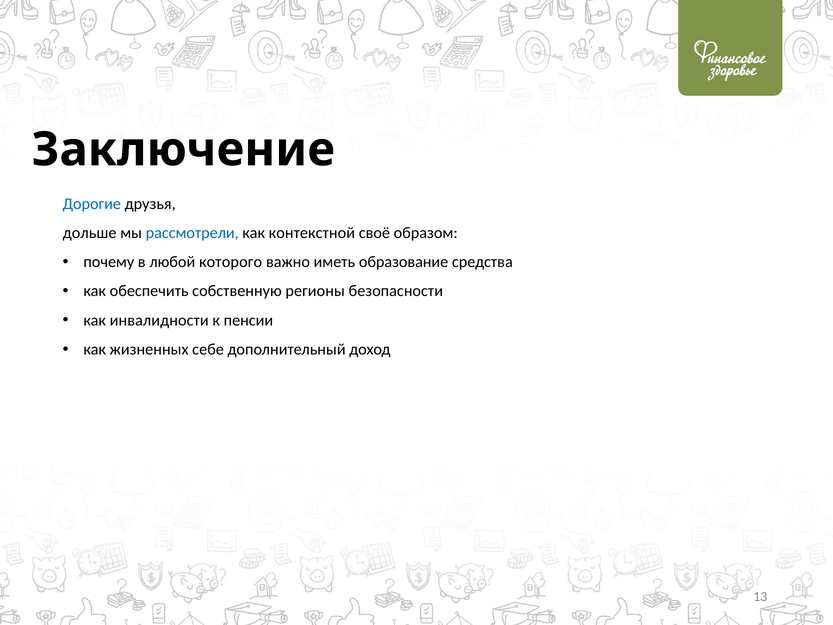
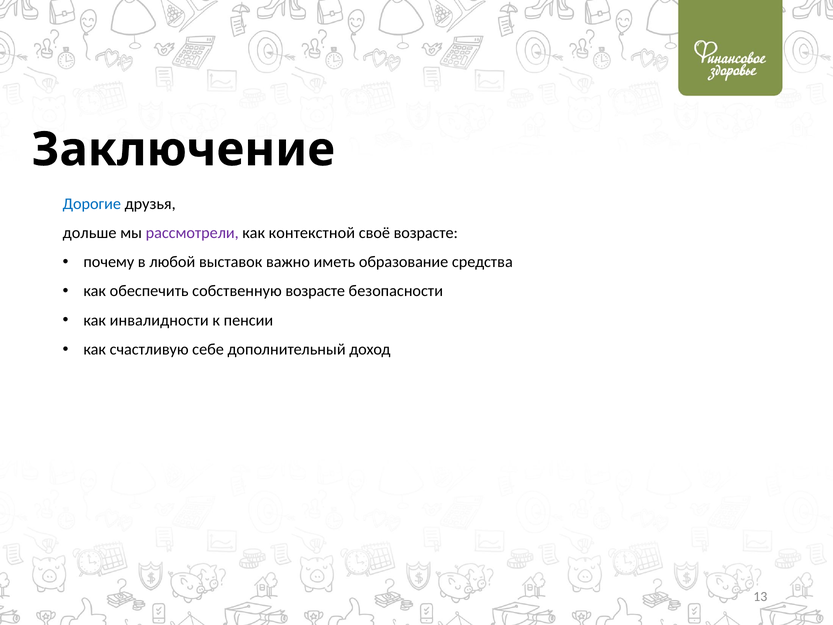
рассмотрели colour: blue -> purple
своё образом: образом -> возрасте
которого: которого -> выставок
собственную регионы: регионы -> возрасте
жизненных: жизненных -> счастливую
